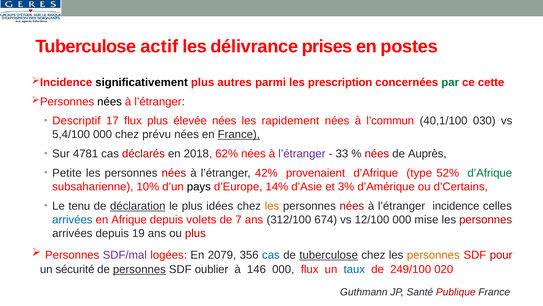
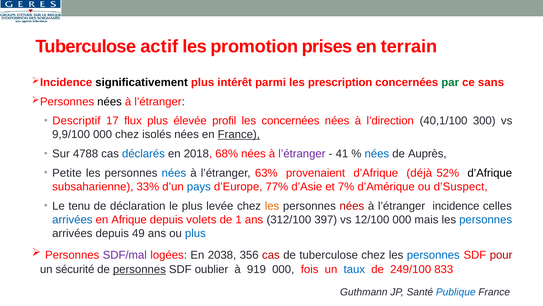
délivrance: délivrance -> promotion
postes: postes -> terrain
autres: autres -> intérêt
cette: cette -> sans
élevée nées: nées -> profil
les rapidement: rapidement -> concernées
l’commun: l’commun -> l’direction
030: 030 -> 300
5,4/100: 5,4/100 -> 9,9/100
prévu: prévu -> isolés
4781: 4781 -> 4788
déclarés colour: red -> blue
62%: 62% -> 68%
33: 33 -> 41
nées at (377, 154) colour: red -> blue
nées at (174, 173) colour: red -> blue
42%: 42% -> 63%
type: type -> déjà
d’Afrique at (490, 173) colour: green -> black
10%: 10% -> 33%
pays colour: black -> blue
14%: 14% -> 77%
3%: 3% -> 7%
d’Certains: d’Certains -> d’Suspect
déclaration underline: present -> none
idées: idées -> levée
7: 7 -> 1
674: 674 -> 397
mise: mise -> mais
personnes at (486, 219) colour: red -> blue
19: 19 -> 49
plus at (195, 233) colour: red -> blue
2079: 2079 -> 2038
cas at (271, 255) colour: blue -> red
tuberculose at (329, 255) underline: present -> none
personnes at (433, 255) colour: orange -> blue
146: 146 -> 919
000 flux: flux -> fois
020: 020 -> 833
Publique colour: red -> blue
